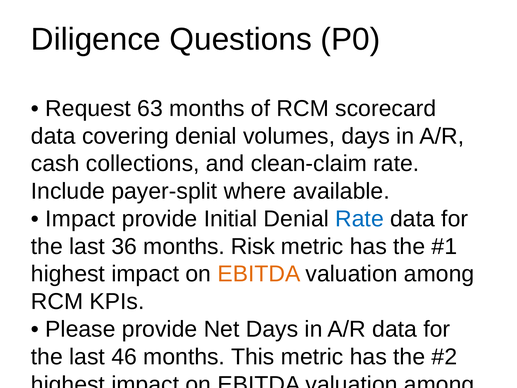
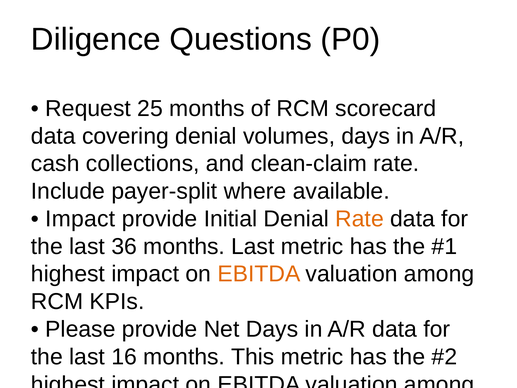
63: 63 -> 25
Rate at (360, 219) colour: blue -> orange
months Risk: Risk -> Last
46: 46 -> 16
